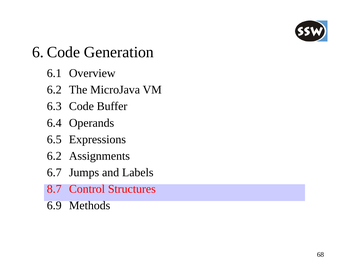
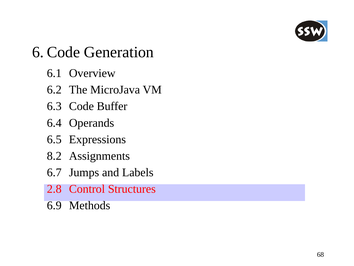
6.2 at (54, 156): 6.2 -> 8.2
8.7: 8.7 -> 2.8
